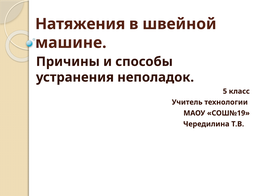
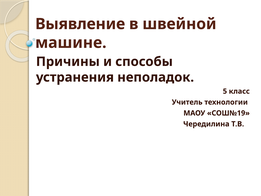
Натяжения: Натяжения -> Выявление
